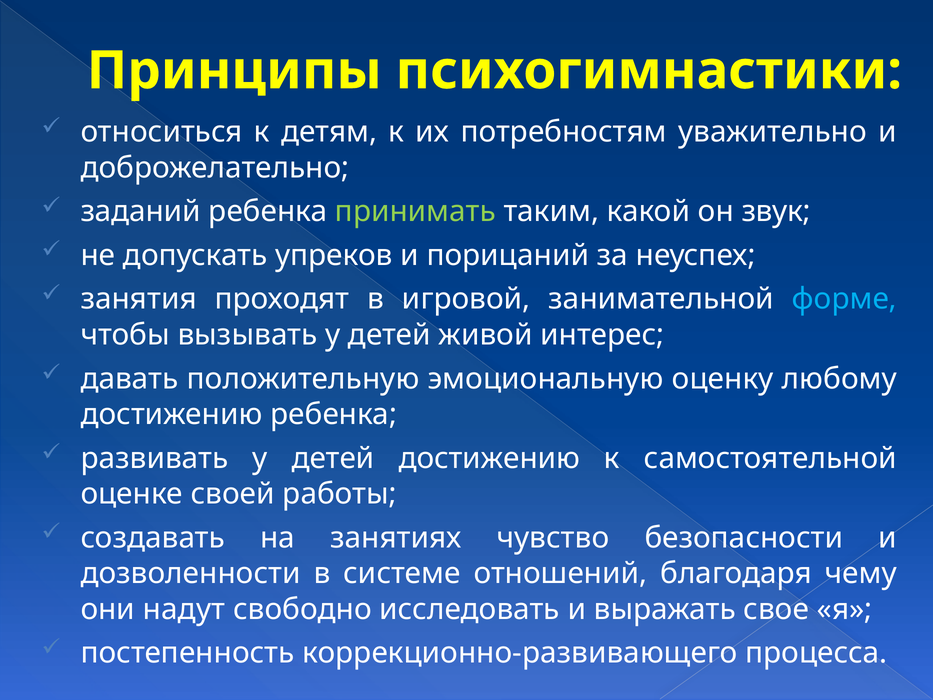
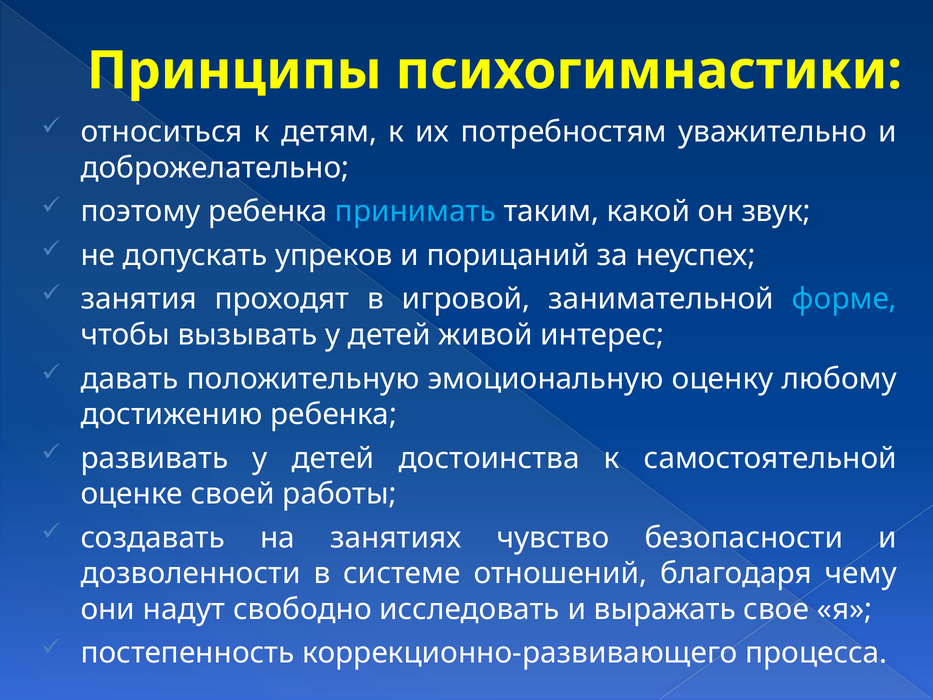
заданий: заданий -> поэтому
принимать colour: light green -> light blue
детей достижению: достижению -> достоинства
